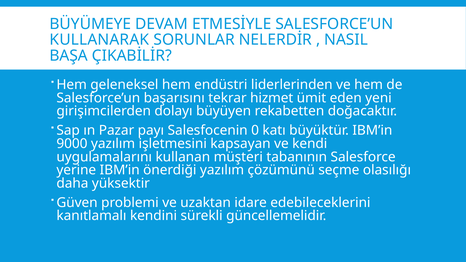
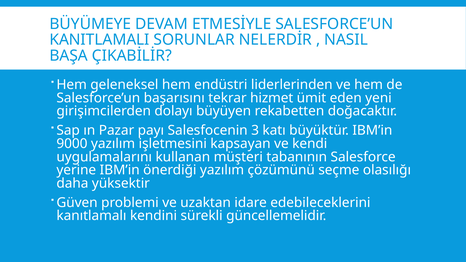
KULLANARAK: KULLANARAK -> KANITLAMALI
0: 0 -> 3
